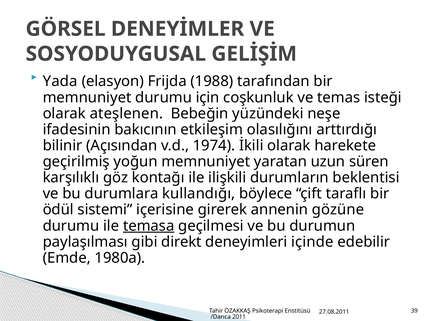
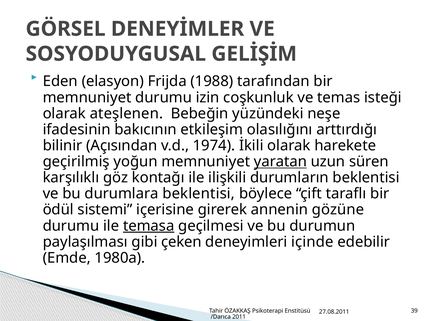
Yada: Yada -> Eden
için: için -> izin
yaratan underline: none -> present
durumlara kullandığı: kullandığı -> beklentisi
direkt: direkt -> çeken
